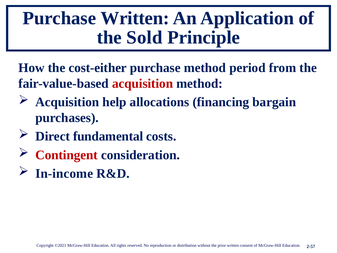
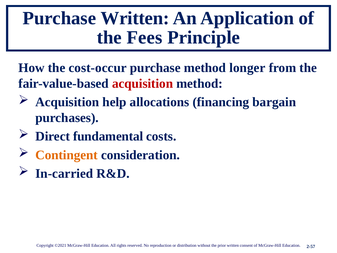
Sold: Sold -> Fees
cost-either: cost-either -> cost-occur
period: period -> longer
Contingent colour: red -> orange
In-income: In-income -> In-carried
